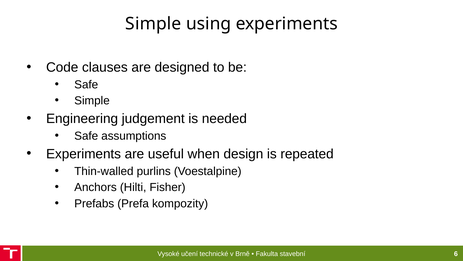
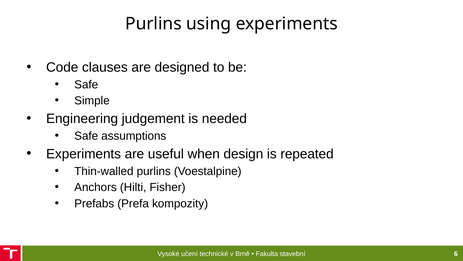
Simple at (153, 24): Simple -> Purlins
